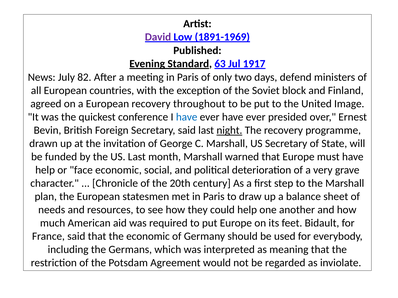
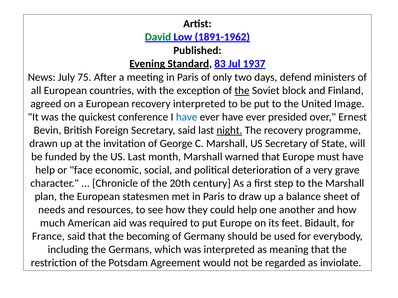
David colour: purple -> green
1891-1969: 1891-1969 -> 1891-1962
63: 63 -> 83
1917: 1917 -> 1937
82: 82 -> 75
the at (242, 91) underline: none -> present
recovery throughout: throughout -> interpreted
the economic: economic -> becoming
